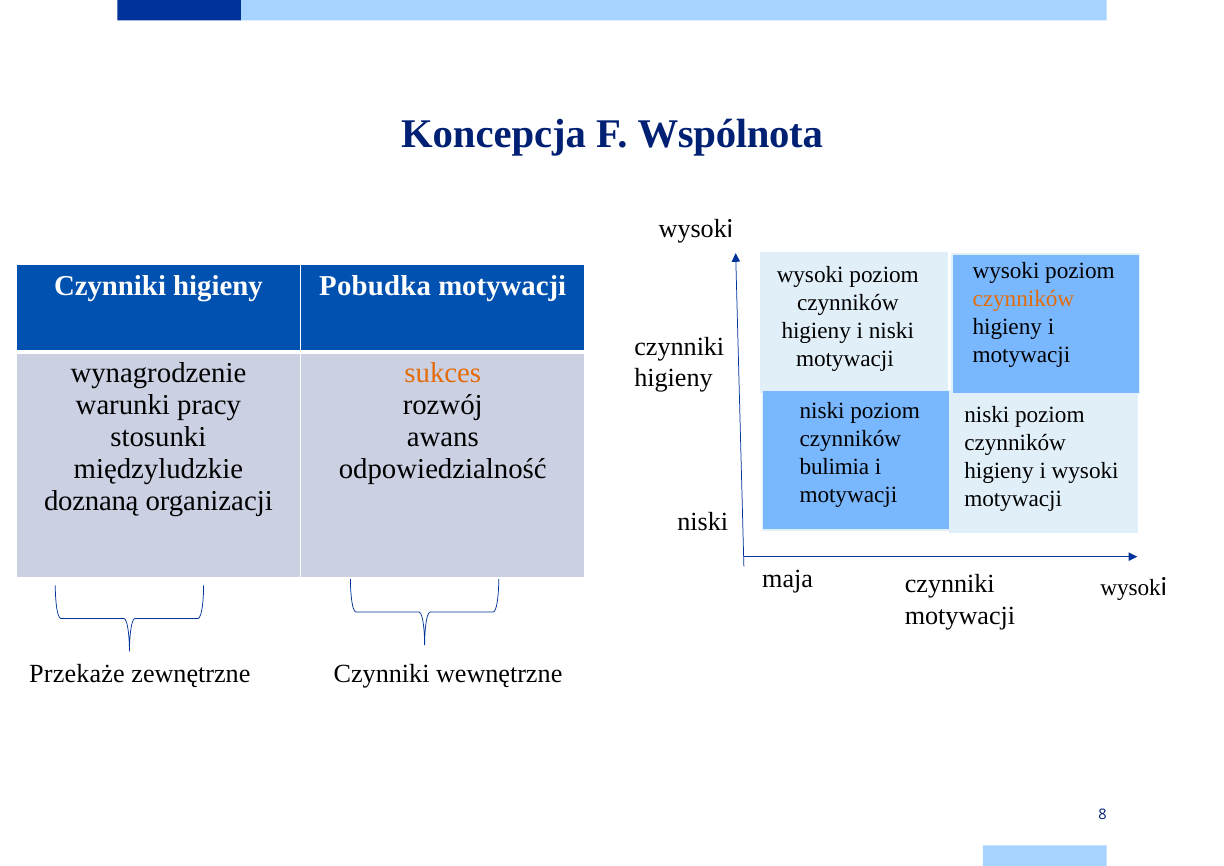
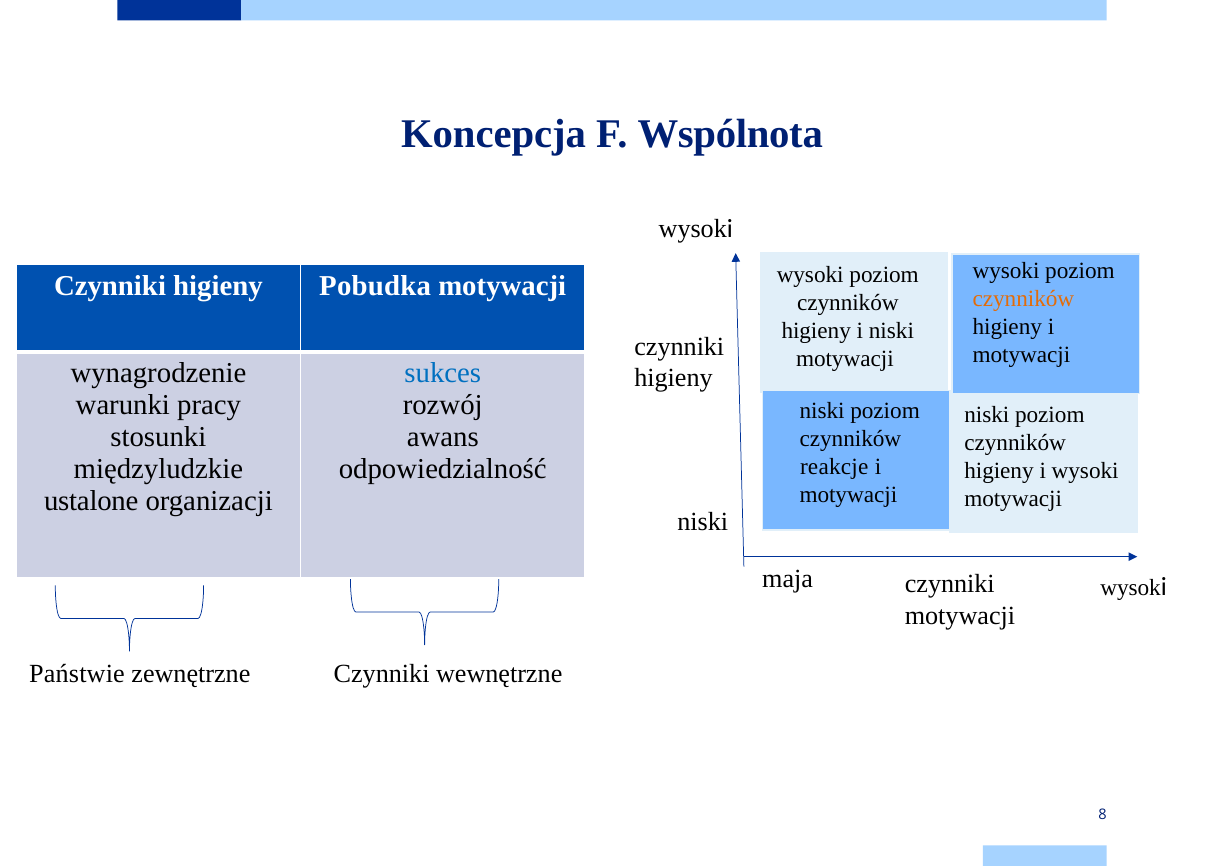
sukces colour: orange -> blue
bulimia: bulimia -> reakcje
doznaną: doznaną -> ustalone
Przekaże: Przekaże -> Państwie
